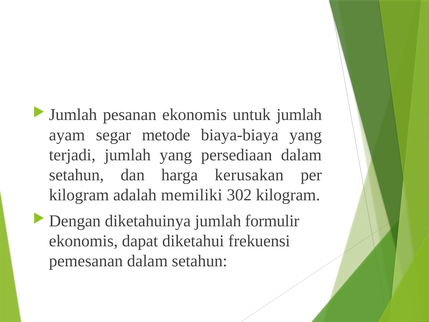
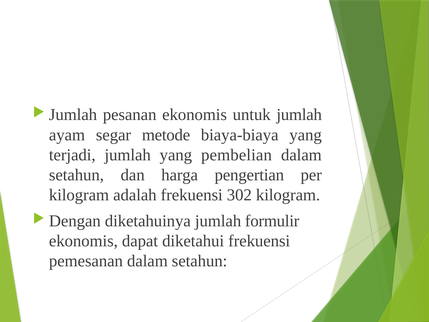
persediaan: persediaan -> pembelian
kerusakan: kerusakan -> pengertian
adalah memiliki: memiliki -> frekuensi
